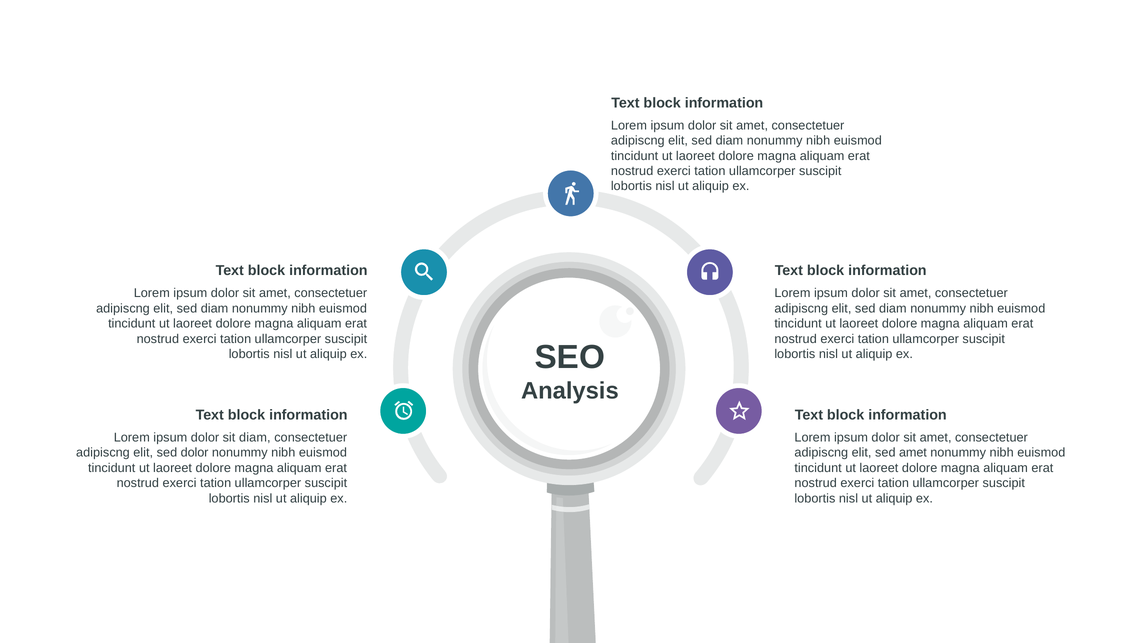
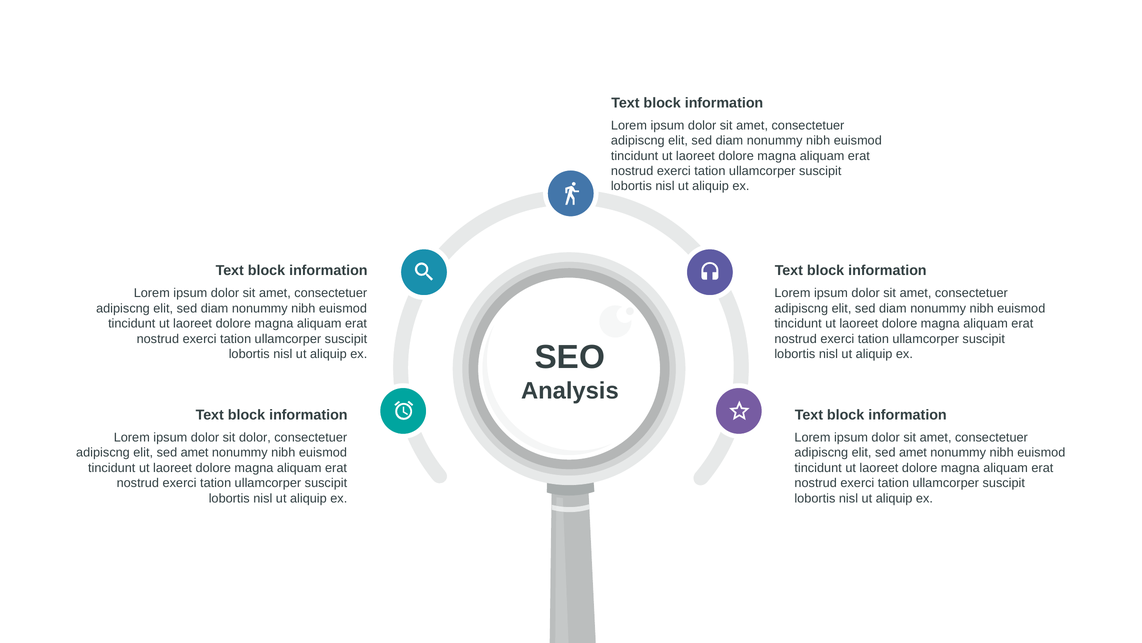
sit diam: diam -> dolor
dolor at (195, 452): dolor -> amet
